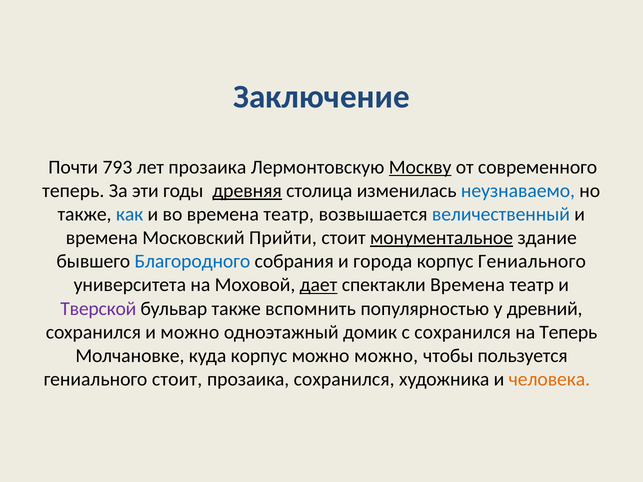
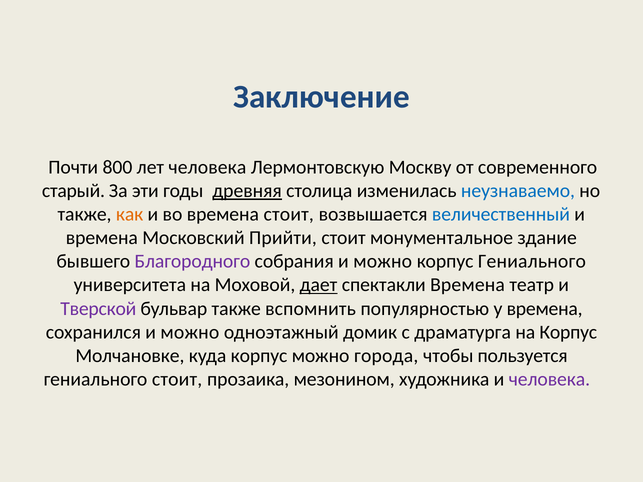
793: 793 -> 800
лет прозаика: прозаика -> человека
Москву underline: present -> none
теперь at (73, 191): теперь -> старый
как colour: blue -> orange
во времена театр: театр -> стоит
монументальное underline: present -> none
Благородного colour: blue -> purple
собрания и города: города -> можно
у древний: древний -> времена
с сохранился: сохранился -> драматурга
на Теперь: Теперь -> Корпус
можно можно: можно -> города
прозаика сохранился: сохранился -> мезонином
человека at (549, 379) colour: orange -> purple
